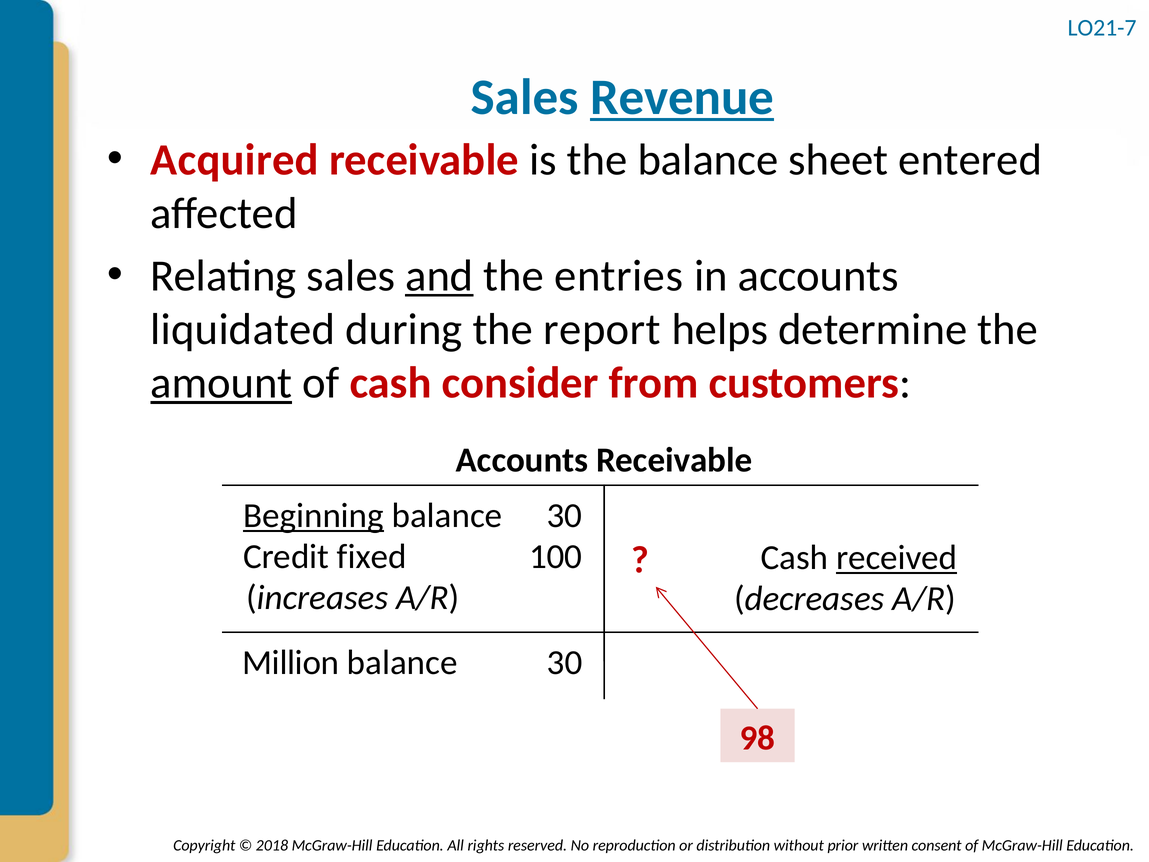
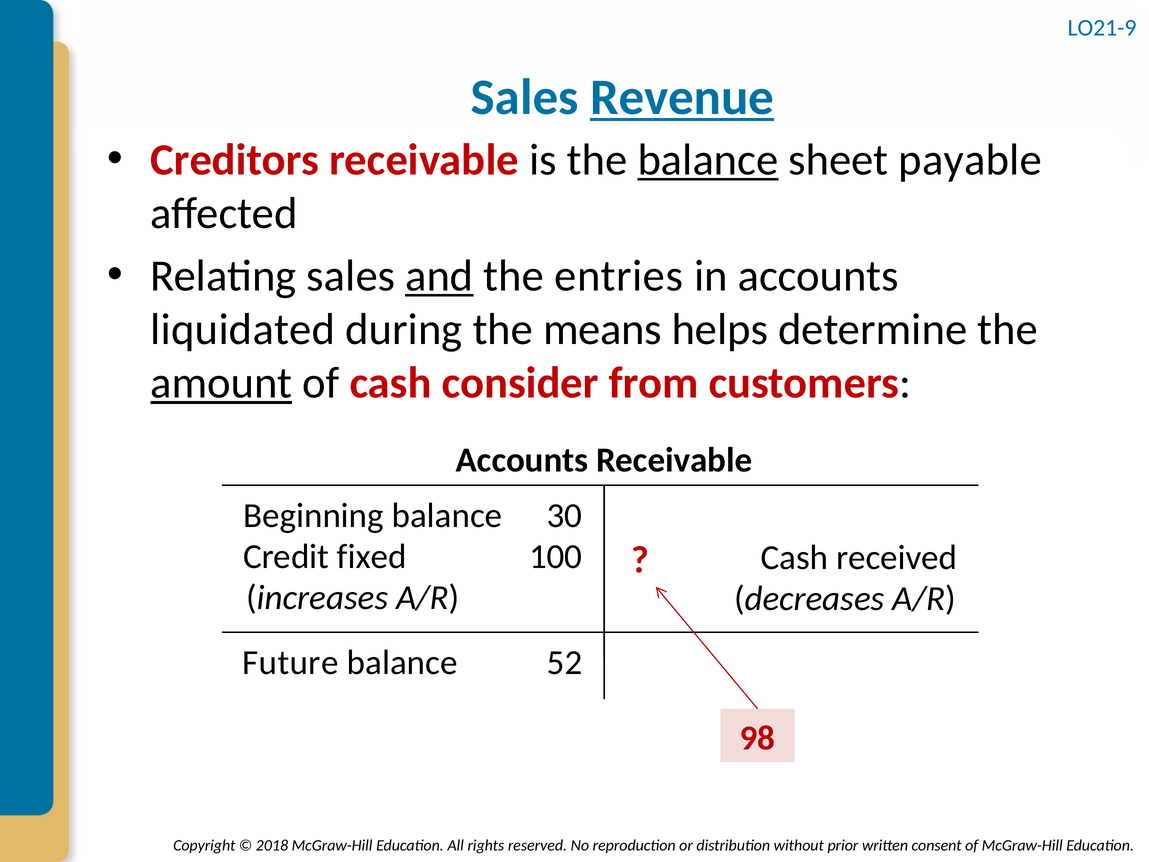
LO21-7: LO21-7 -> LO21-9
Acquired: Acquired -> Creditors
balance at (708, 160) underline: none -> present
entered: entered -> payable
report: report -> means
Beginning underline: present -> none
received underline: present -> none
Million: Million -> Future
balance 30: 30 -> 52
